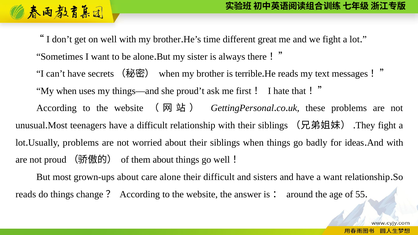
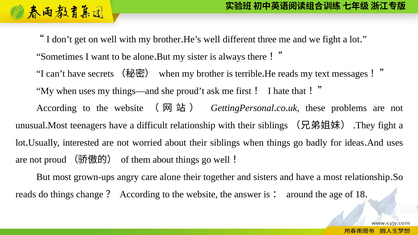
time at (212, 39): time -> well
great: great -> three
problems at (81, 143): problems -> interested
And with: with -> uses
grown-ups about: about -> angry
their difficult: difficult -> together
a want: want -> most
55: 55 -> 18
